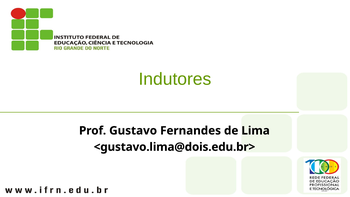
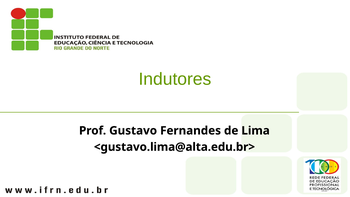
<gustavo.lima@dois.edu.br>: <gustavo.lima@dois.edu.br> -> <gustavo.lima@alta.edu.br>
